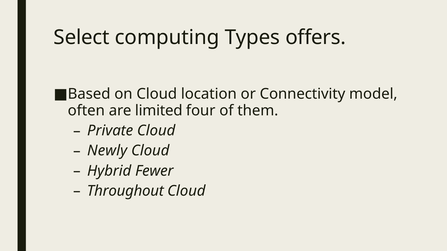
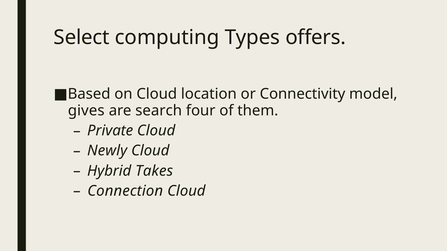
often: often -> gives
limited: limited -> search
Fewer: Fewer -> Takes
Throughout: Throughout -> Connection
